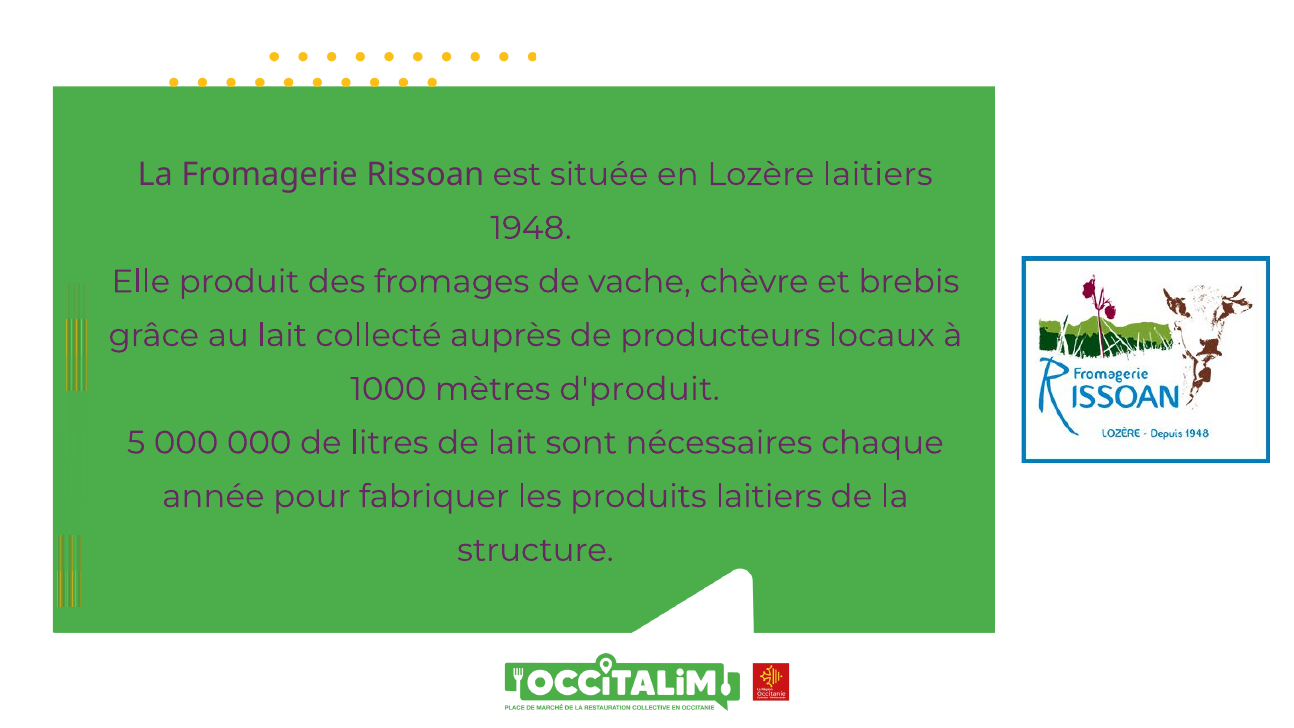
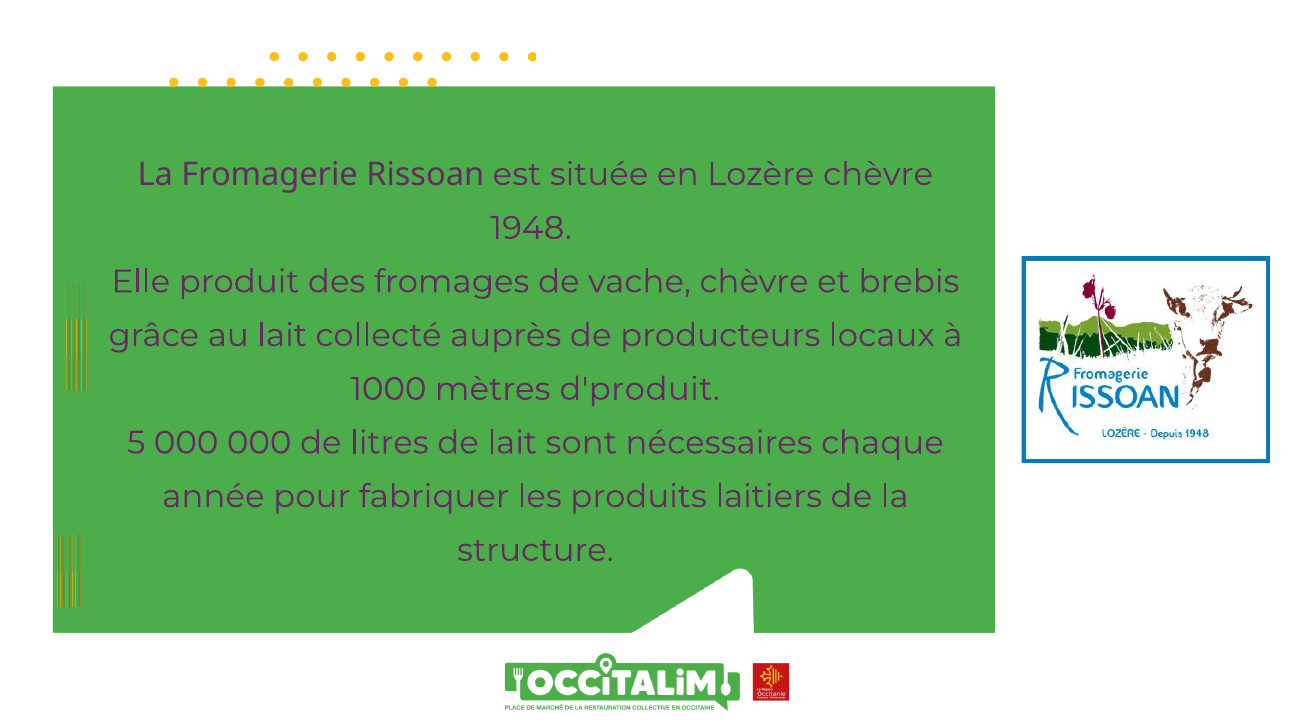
Lozère laitiers: laitiers -> chèvre
